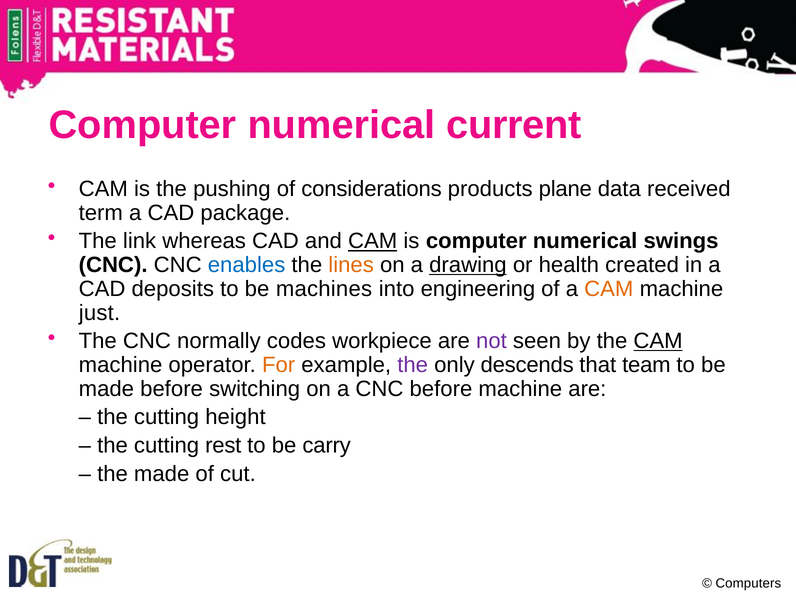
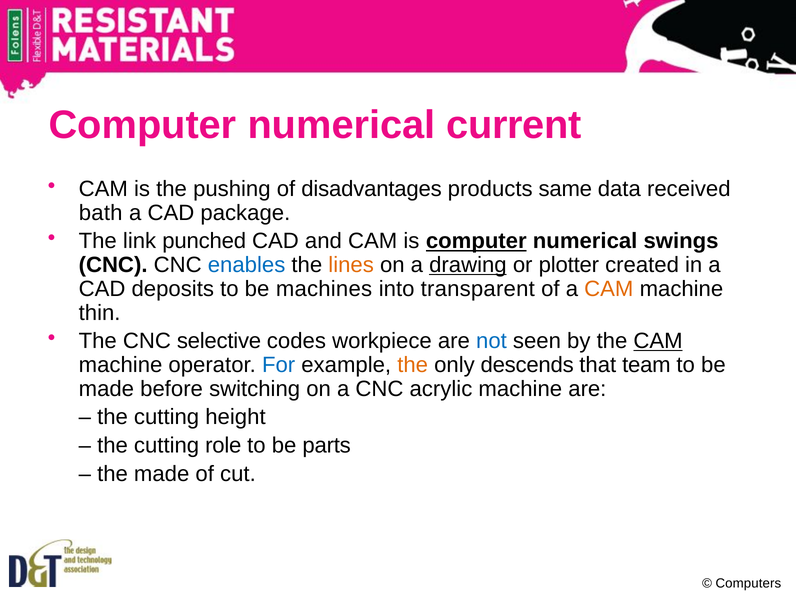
considerations: considerations -> disadvantages
plane: plane -> same
term: term -> bath
whereas: whereas -> punched
CAM at (373, 241) underline: present -> none
computer at (476, 241) underline: none -> present
health: health -> plotter
engineering: engineering -> transparent
just: just -> thin
normally: normally -> selective
not colour: purple -> blue
For colour: orange -> blue
the at (413, 365) colour: purple -> orange
CNC before: before -> acrylic
rest: rest -> role
carry: carry -> parts
